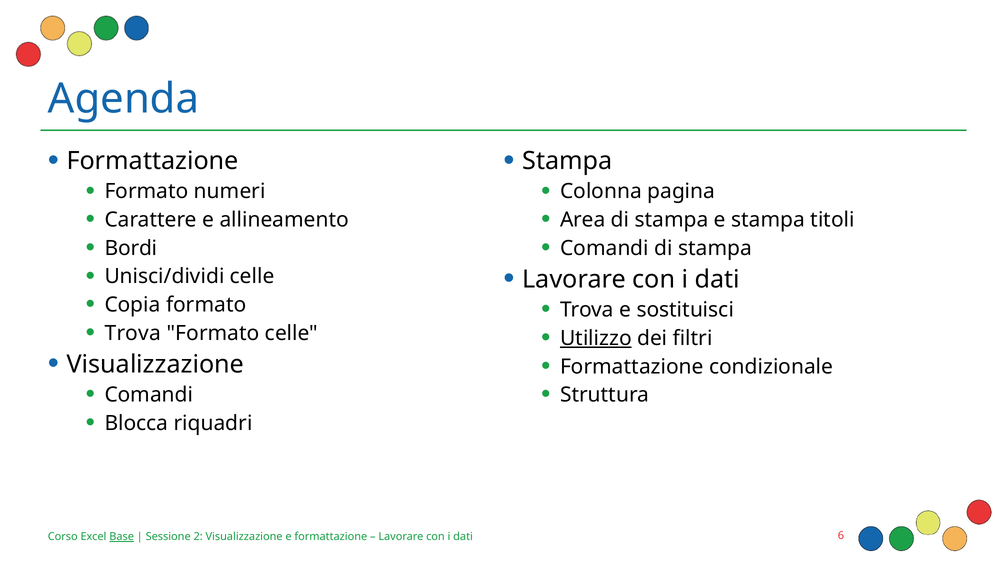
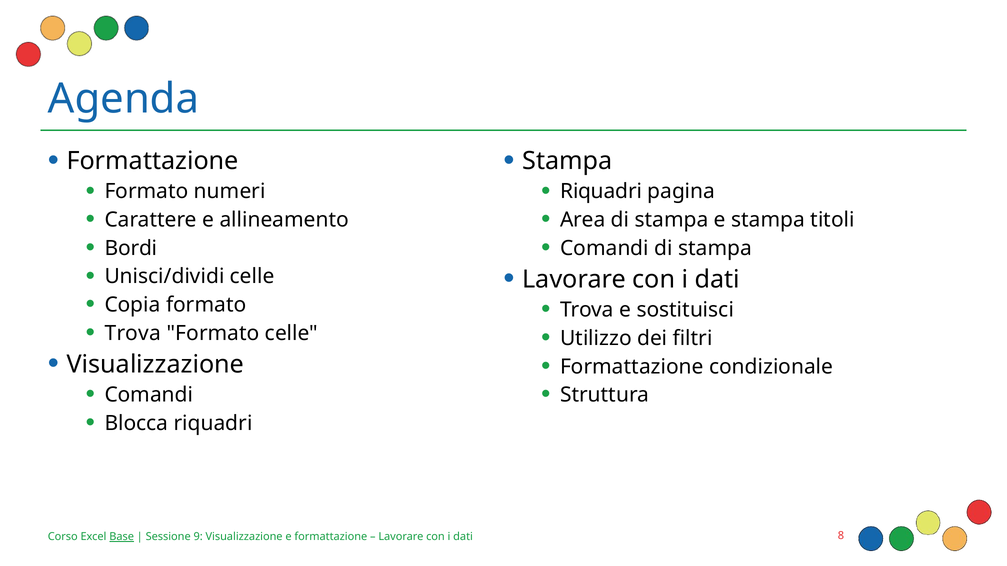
Colonna at (601, 192): Colonna -> Riquadri
Utilizzo underline: present -> none
2: 2 -> 9
6: 6 -> 8
